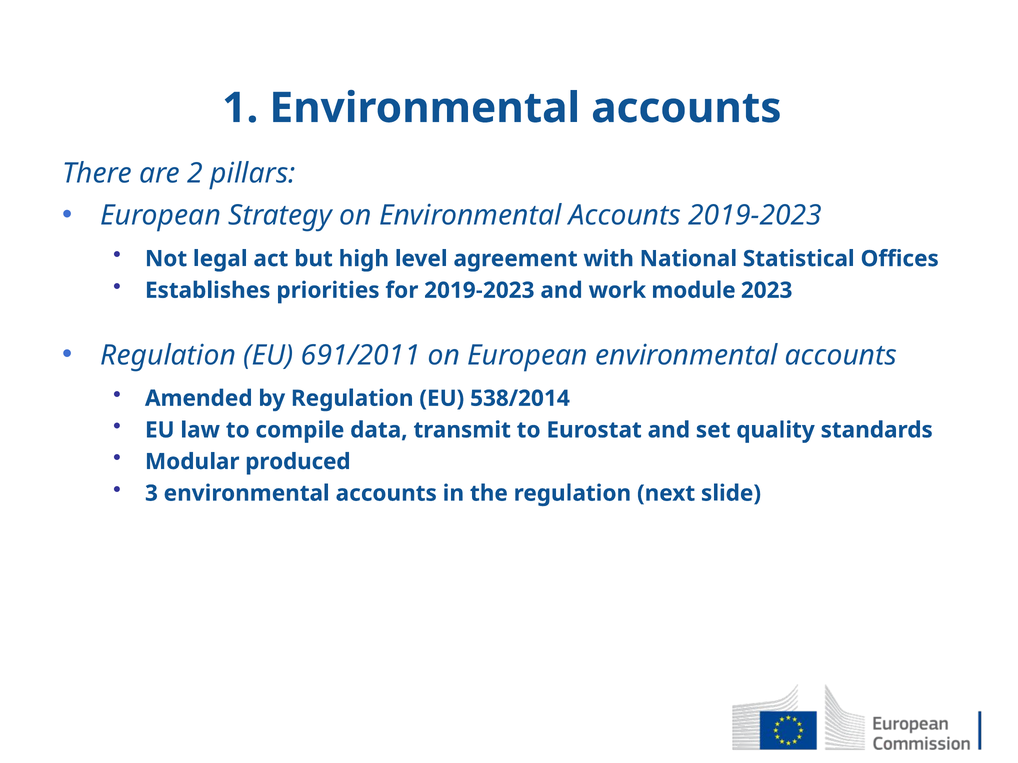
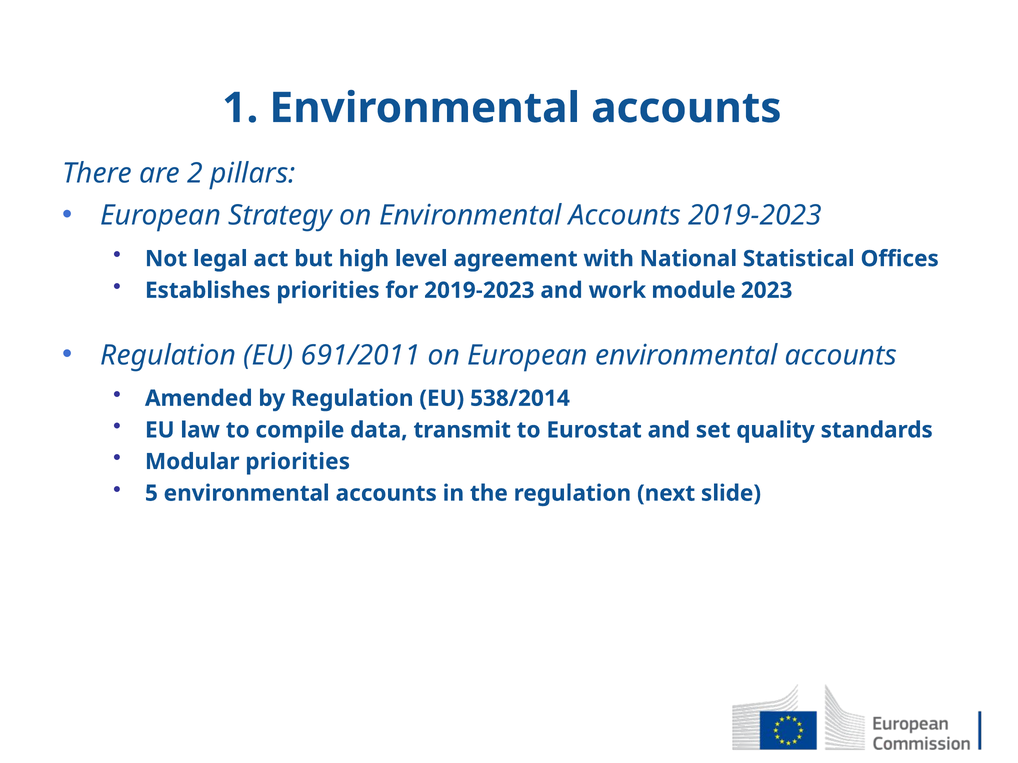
Modular produced: produced -> priorities
3: 3 -> 5
